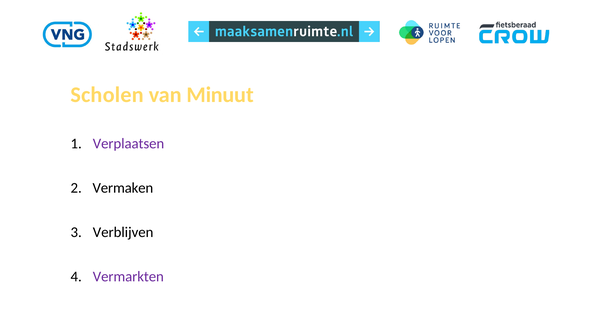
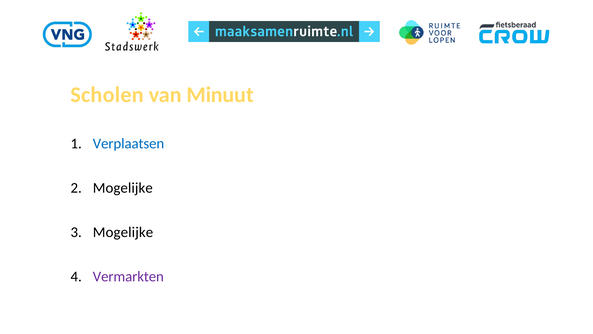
Verplaatsen colour: purple -> blue
Vermaken at (123, 188): Vermaken -> Mogelijke
Verblijven at (123, 232): Verblijven -> Mogelijke
